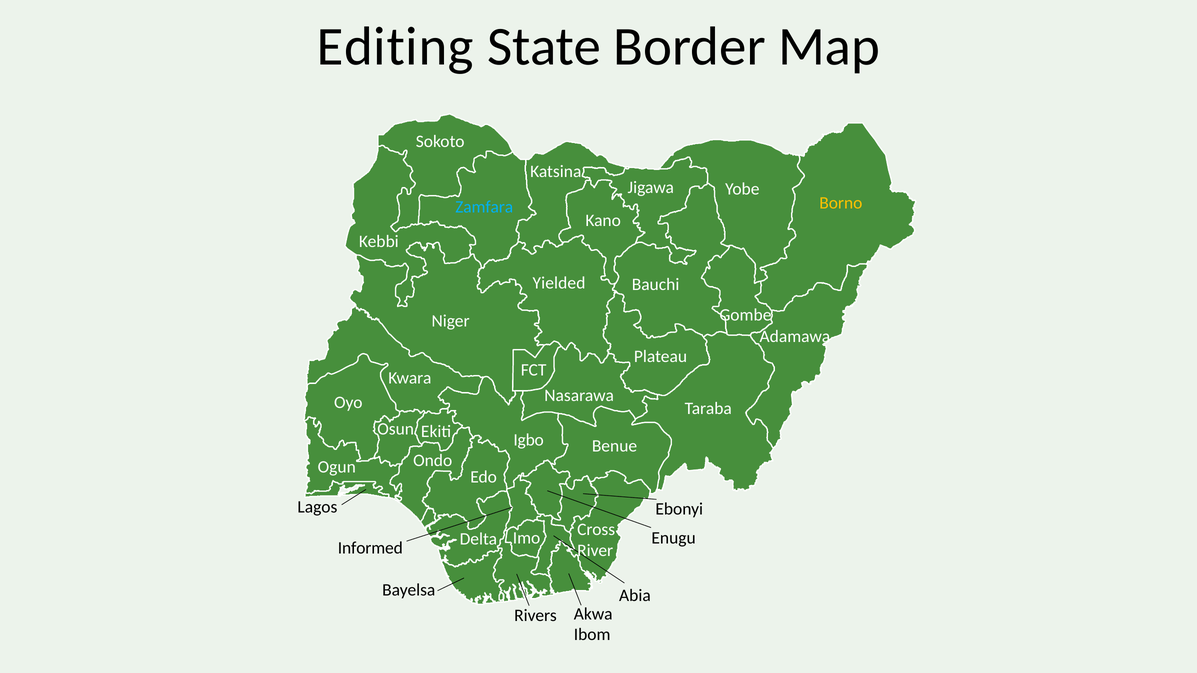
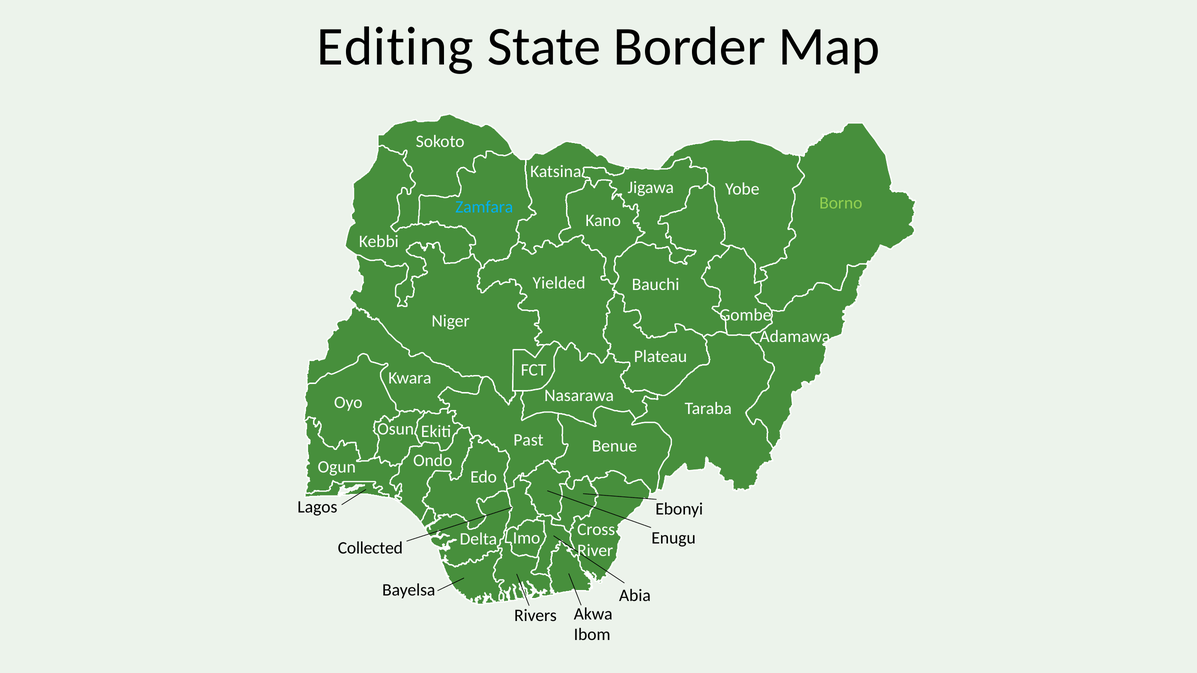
Borno colour: yellow -> light green
Igbo: Igbo -> Past
Informed: Informed -> Collected
